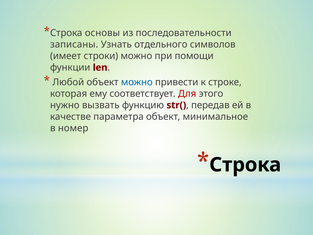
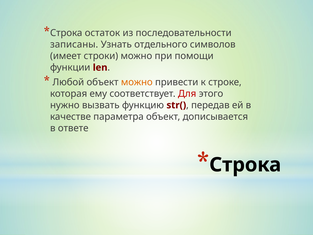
основы: основы -> остаток
можно at (137, 82) colour: blue -> orange
минимальное: минимальное -> дописывается
номер: номер -> ответе
